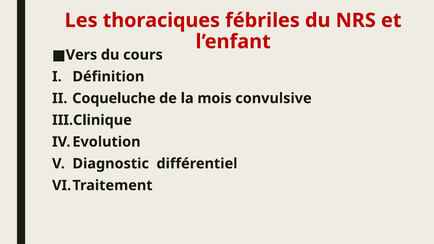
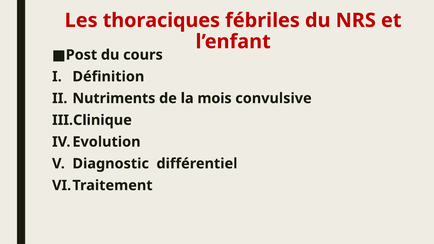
Vers: Vers -> Post
Coqueluche: Coqueluche -> Nutriments
